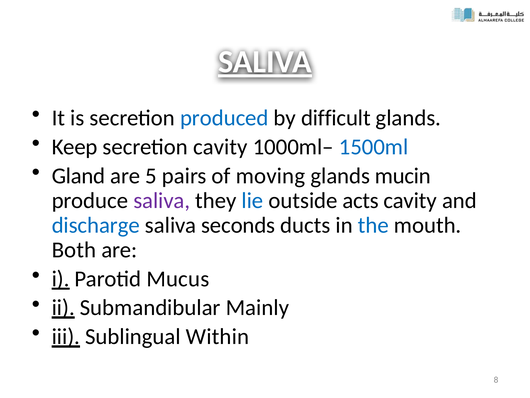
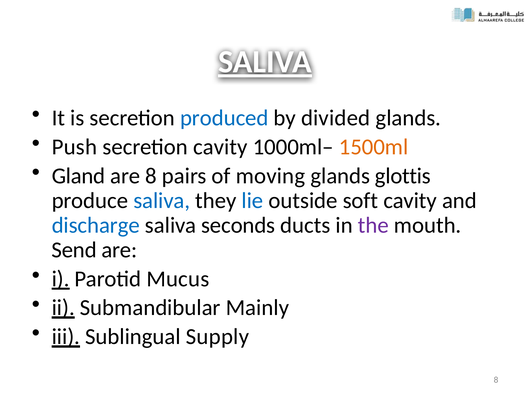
difficult: difficult -> divided
Keep: Keep -> Push
1500ml colour: blue -> orange
are 5: 5 -> 8
mucin: mucin -> glottis
saliva at (162, 200) colour: purple -> blue
acts: acts -> soft
the colour: blue -> purple
Both: Both -> Send
Within: Within -> Supply
